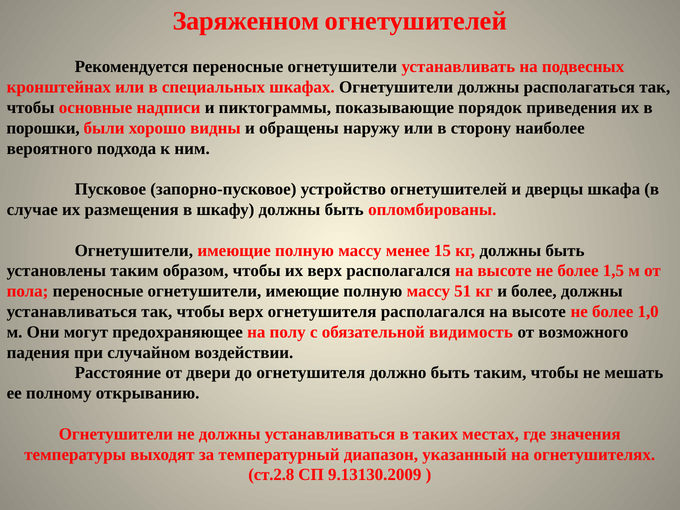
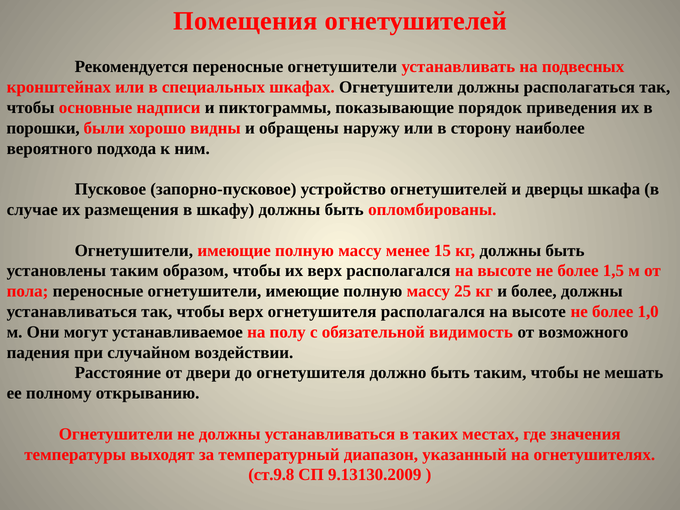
Заряженном: Заряженном -> Помещения
51: 51 -> 25
предохраняющее: предохраняющее -> устанавливаемое
ст.2.8: ст.2.8 -> ст.9.8
